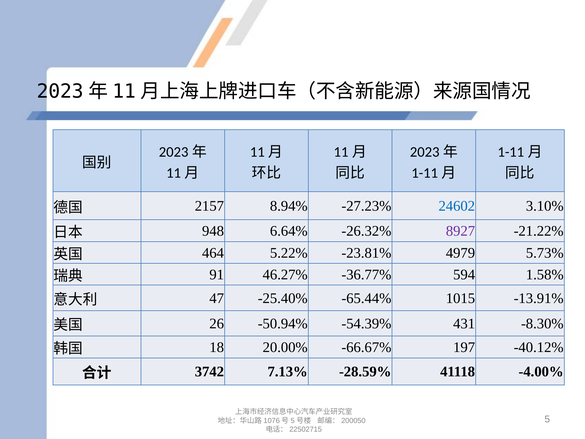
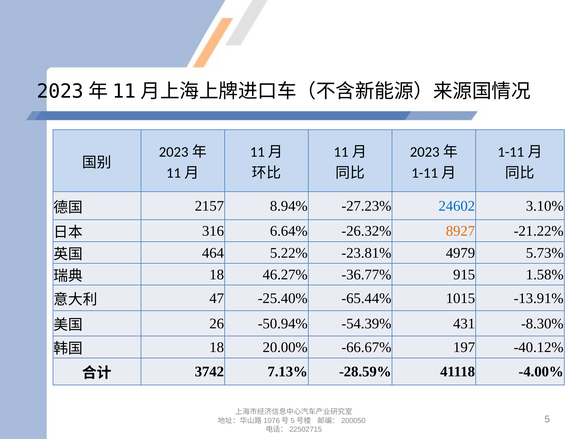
948: 948 -> 316
8927 colour: purple -> orange
91 at (217, 274): 91 -> 18
594: 594 -> 915
